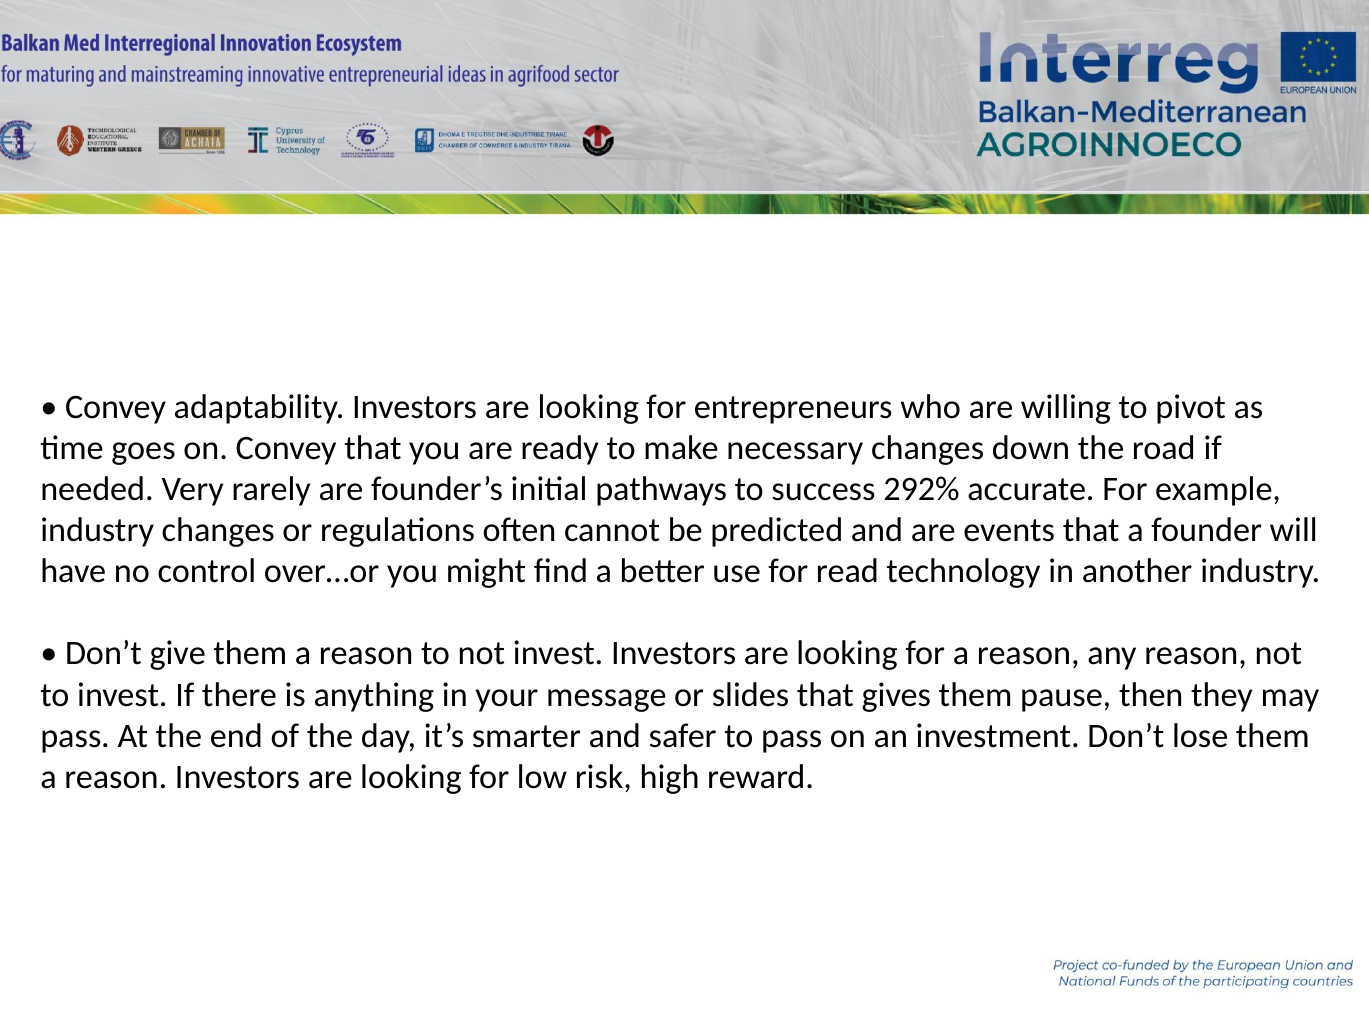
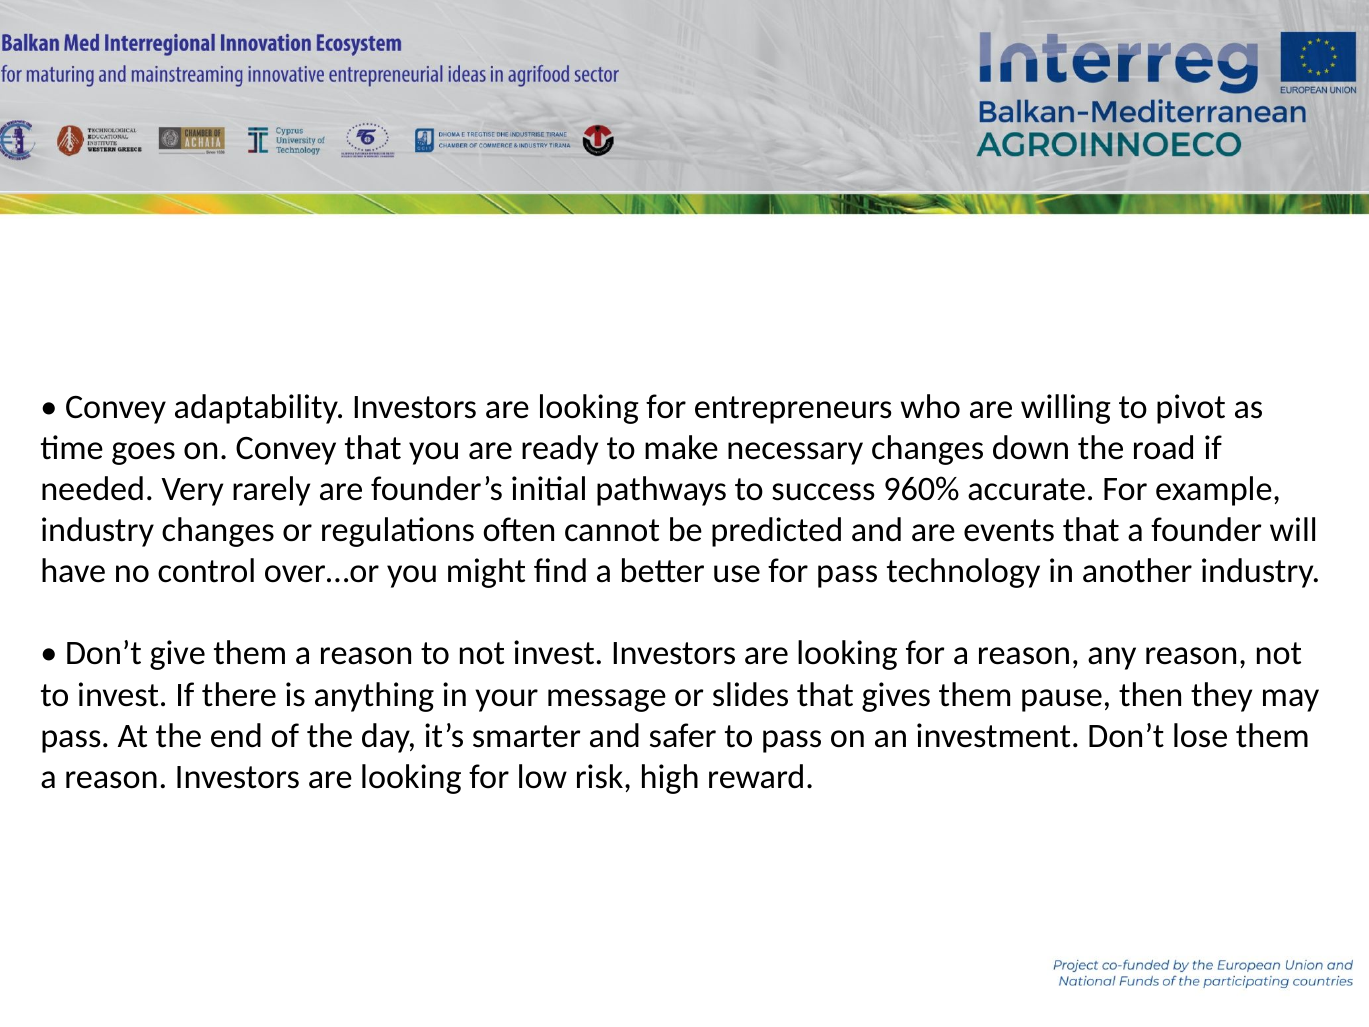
292%: 292% -> 960%
for read: read -> pass
